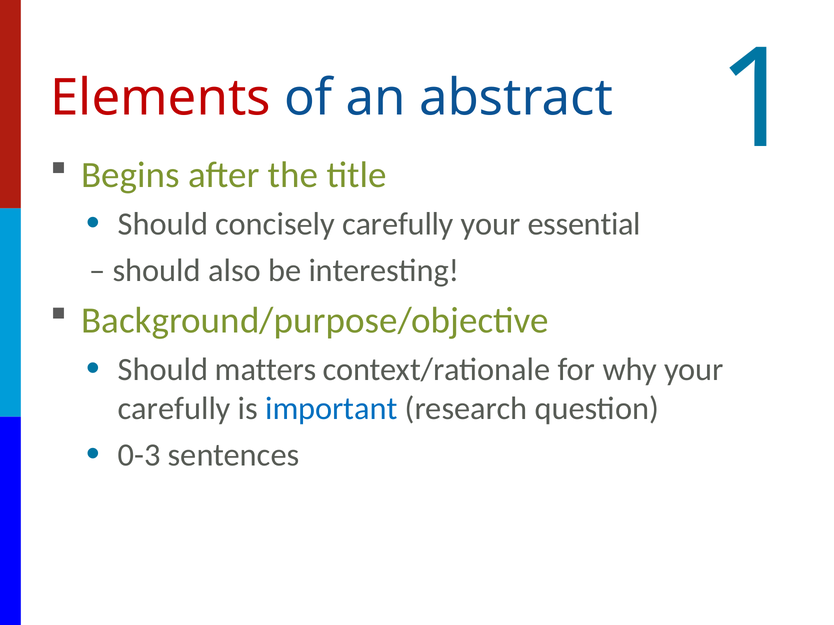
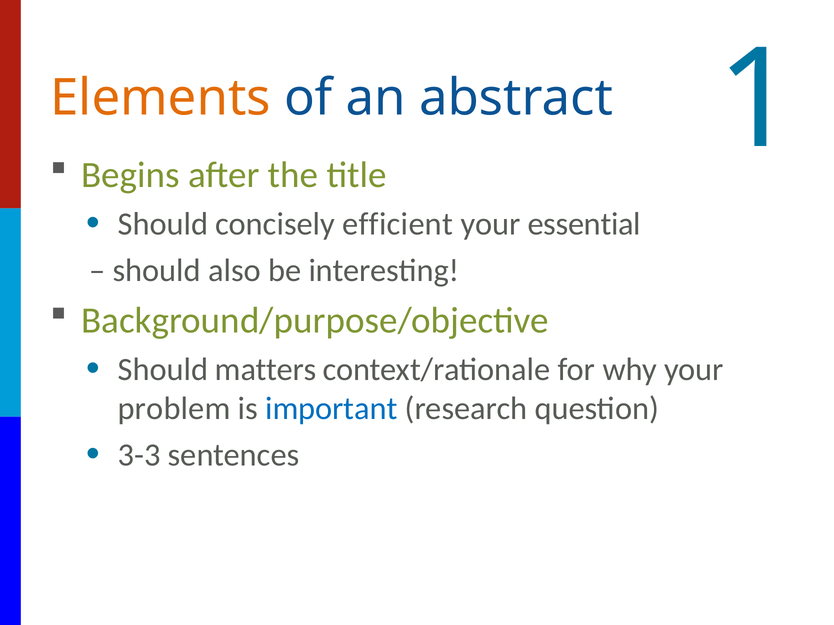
Elements colour: red -> orange
concisely carefully: carefully -> efficient
carefully at (174, 409): carefully -> problem
0-3: 0-3 -> 3-3
